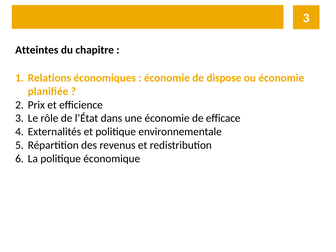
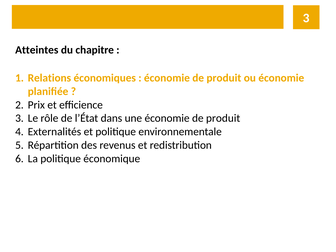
dispose at (224, 78): dispose -> produit
une économie de efficace: efficace -> produit
